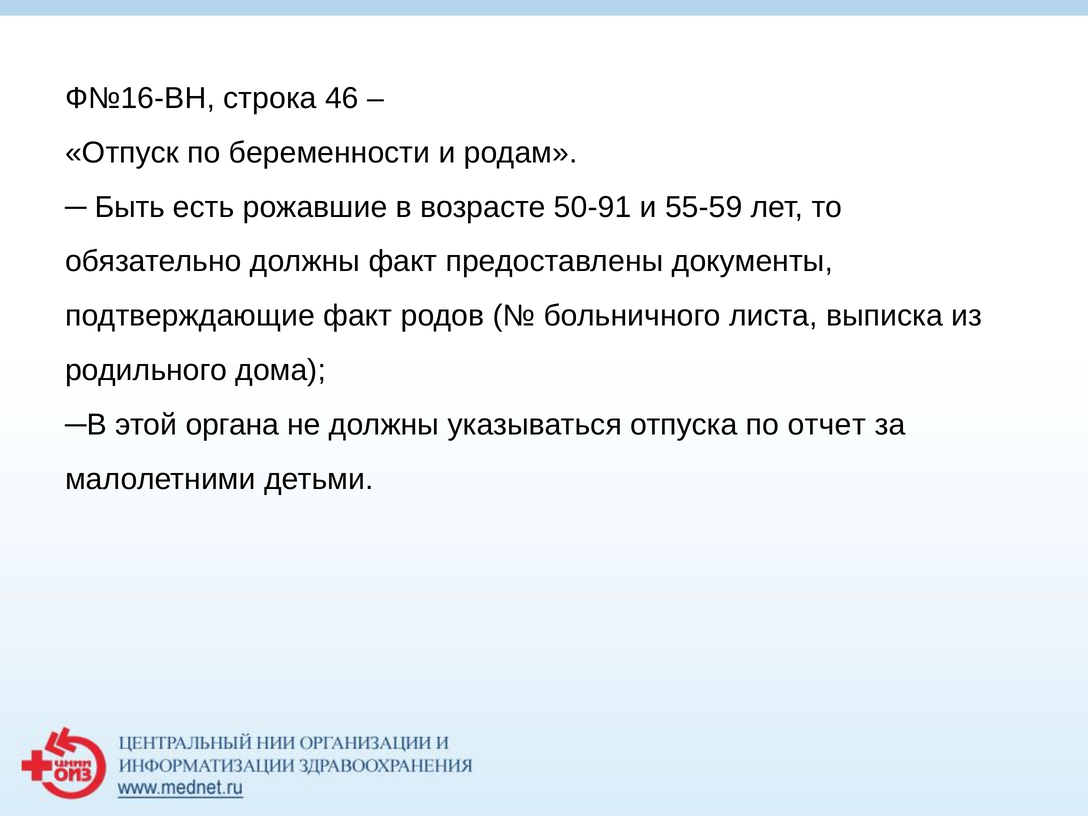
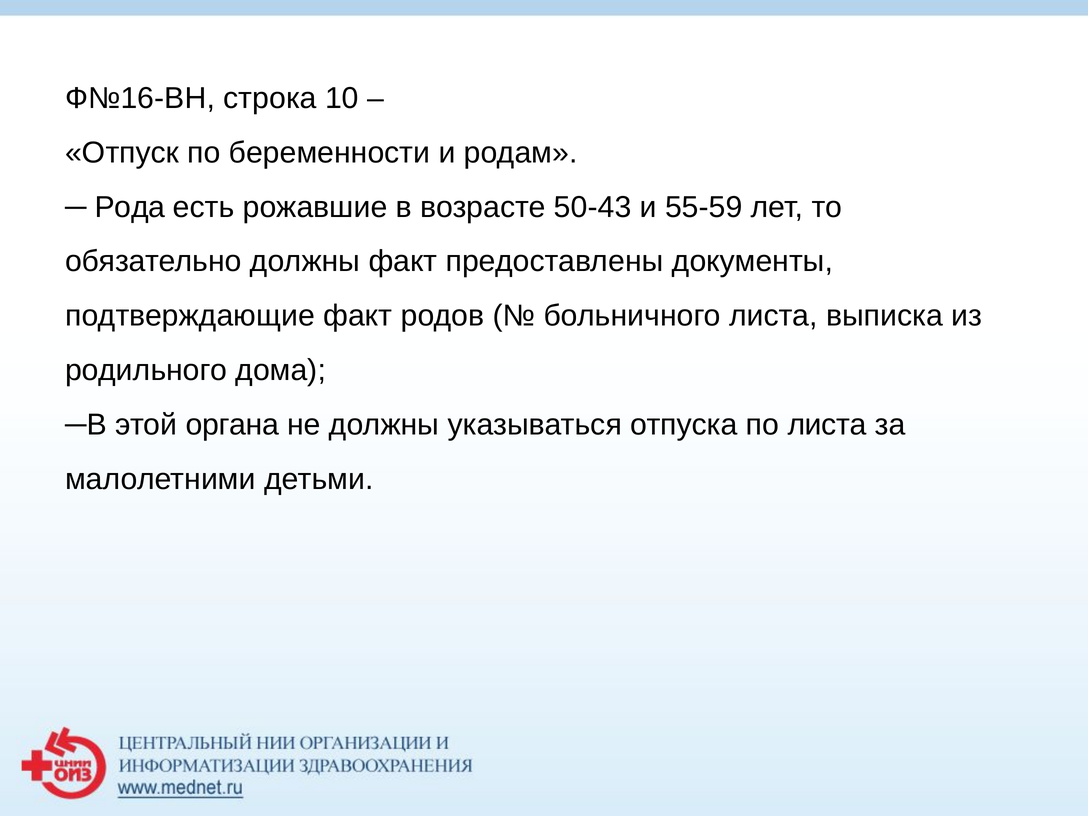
46: 46 -> 10
Быть: Быть -> Рода
50-91: 50-91 -> 50-43
по отчет: отчет -> листа
